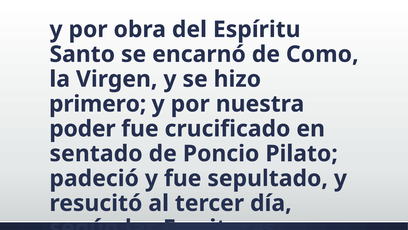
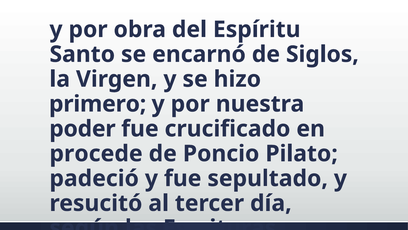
Como: Como -> Siglos
sentado: sentado -> procede
